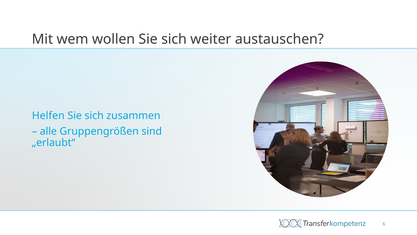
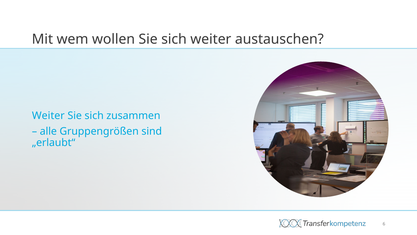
Helfen at (48, 116): Helfen -> Weiter
